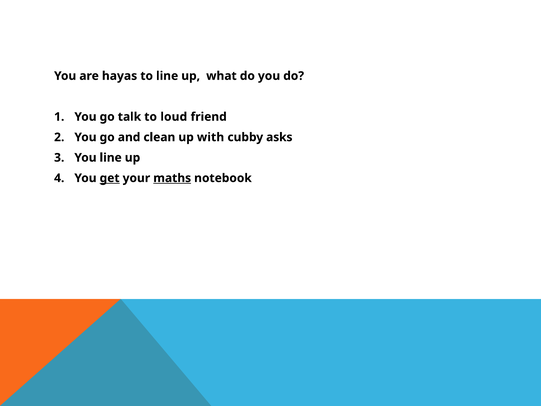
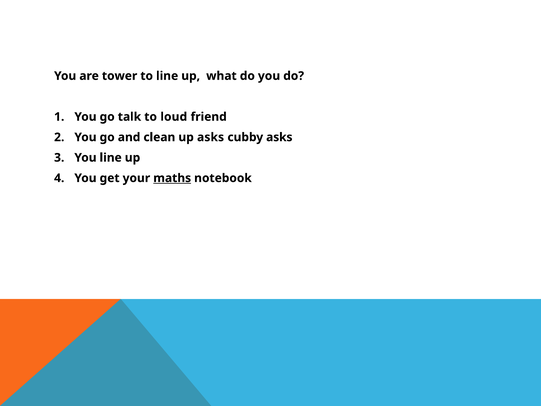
hayas: hayas -> tower
up with: with -> asks
get underline: present -> none
